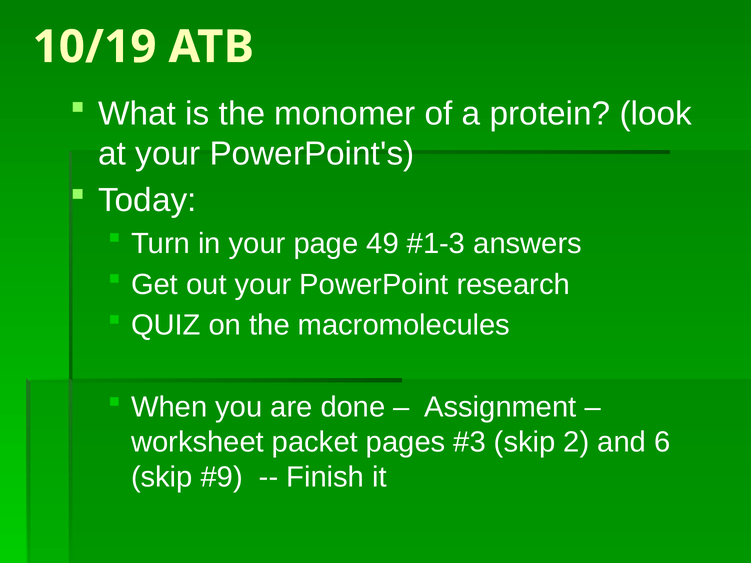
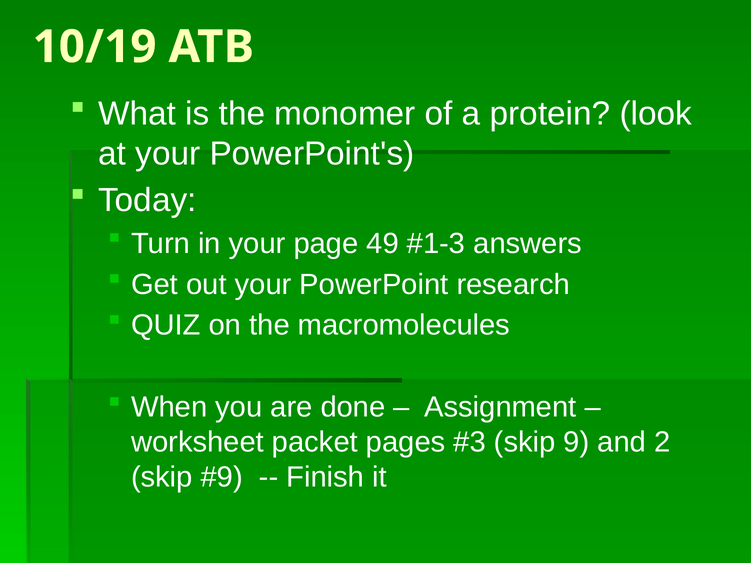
2: 2 -> 9
6: 6 -> 2
